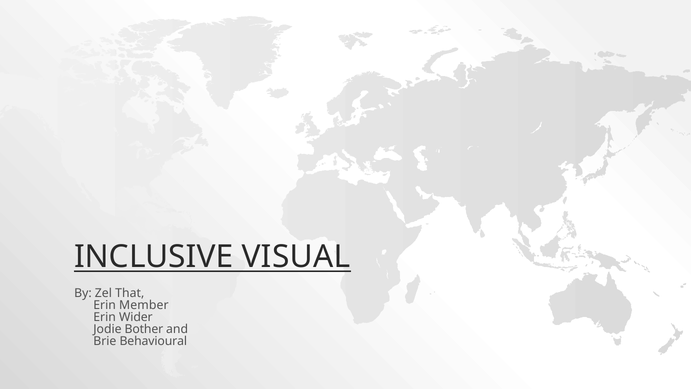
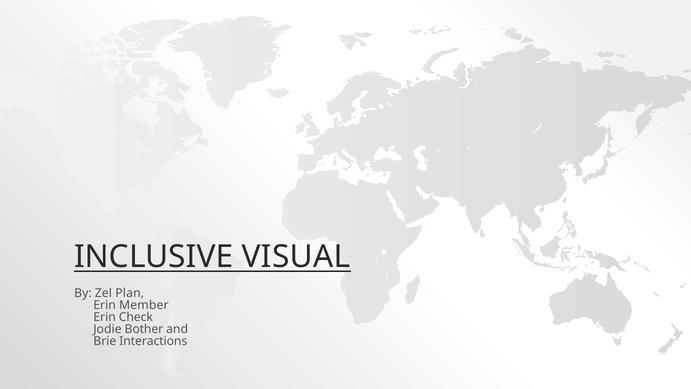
That: That -> Plan
Wider: Wider -> Check
Behavioural: Behavioural -> Interactions
